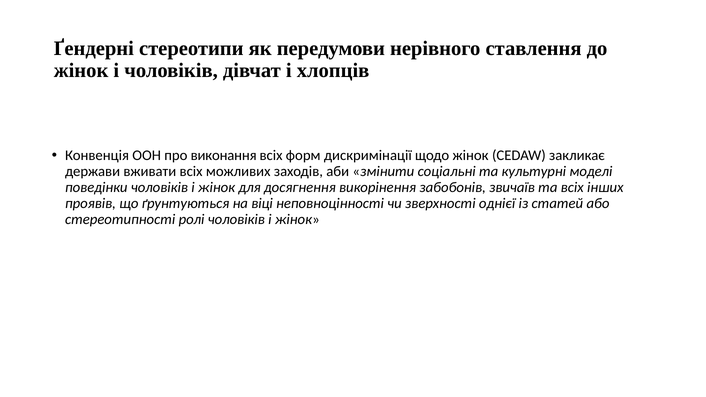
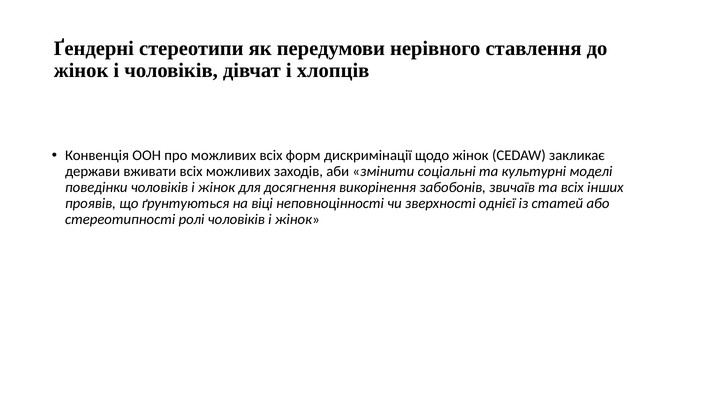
про виконання: виконання -> можливих
